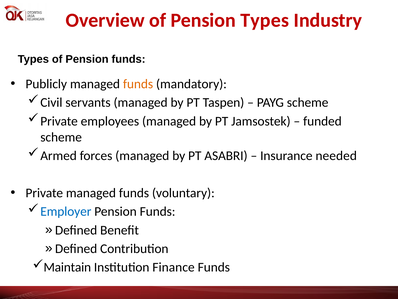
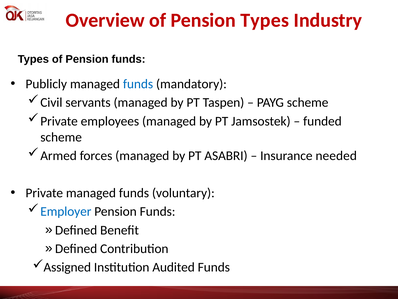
funds at (138, 84) colour: orange -> blue
Maintain: Maintain -> Assigned
Finance: Finance -> Audited
